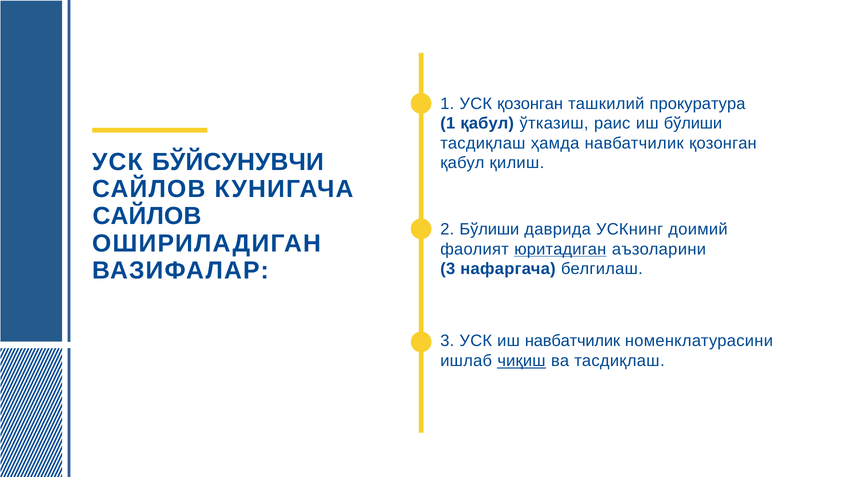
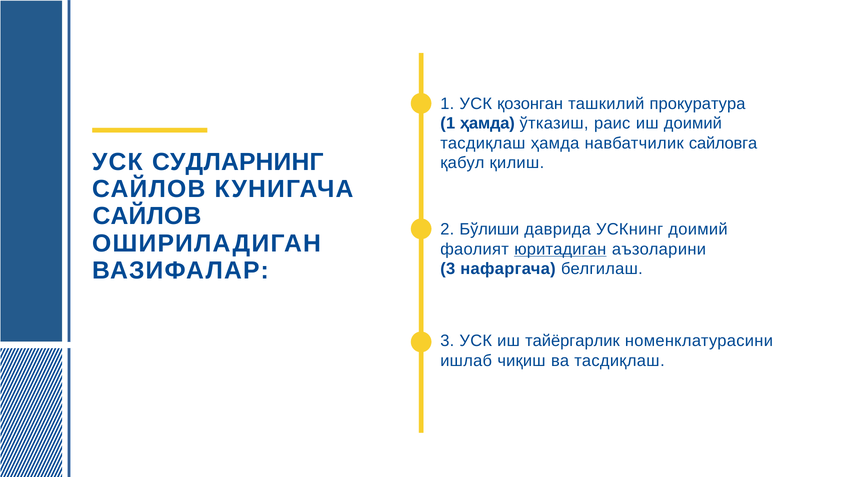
1 қабул: қабул -> ҳамда
иш бўлиши: бўлиши -> доимий
навбатчилик қозонган: қозонган -> сайловга
БЎЙСУНУВЧИ: БЎЙСУНУВЧИ -> СУДЛАРНИНГ
иш навбатчилик: навбатчилик -> тайёргарлик
чиқиш underline: present -> none
